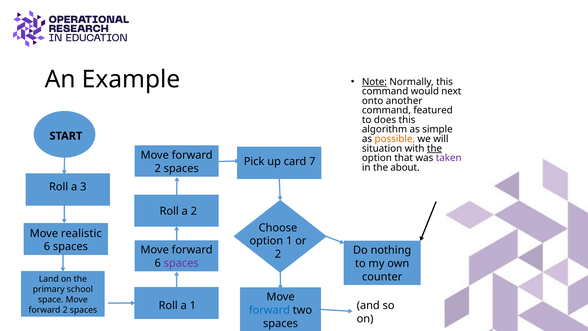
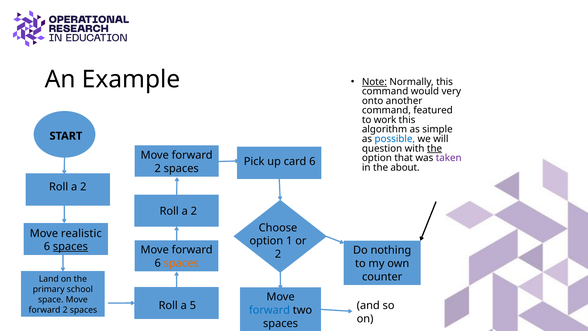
next: next -> very
does: does -> work
possible colour: orange -> blue
situation: situation -> question
card 7: 7 -> 6
3 at (83, 187): 3 -> 2
spaces at (70, 246) underline: none -> present
spaces at (181, 263) colour: purple -> orange
a 1: 1 -> 5
